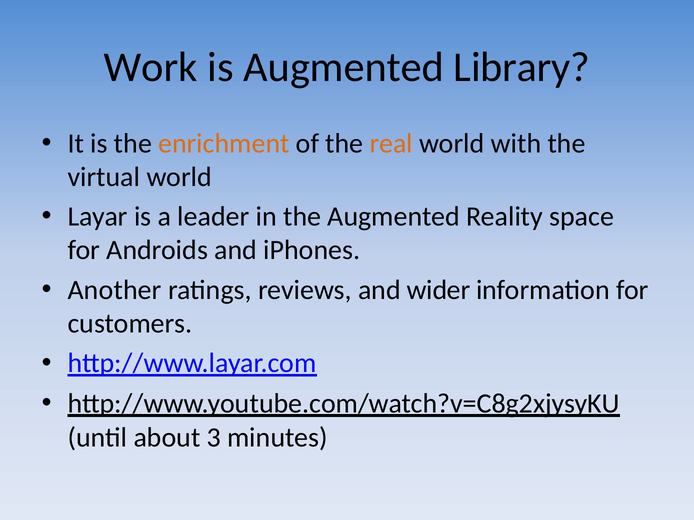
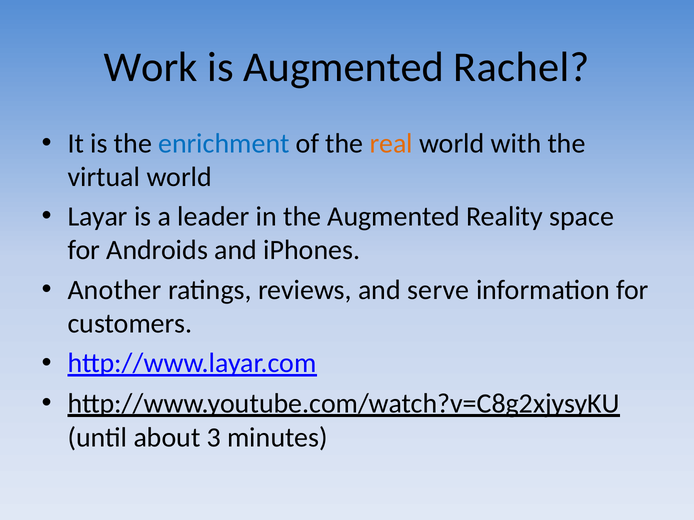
Library: Library -> Rachel
enrichment colour: orange -> blue
wider: wider -> serve
